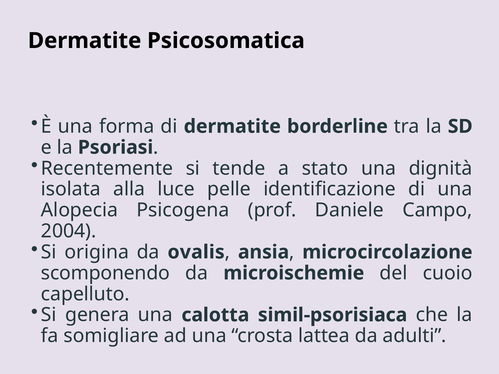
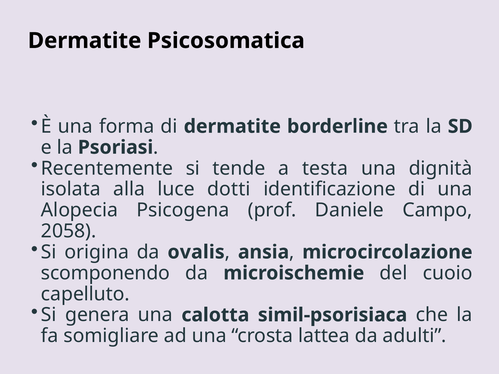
stato: stato -> testa
pelle: pelle -> dotti
2004: 2004 -> 2058
